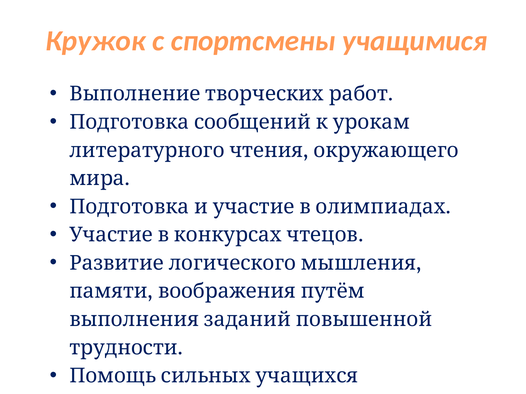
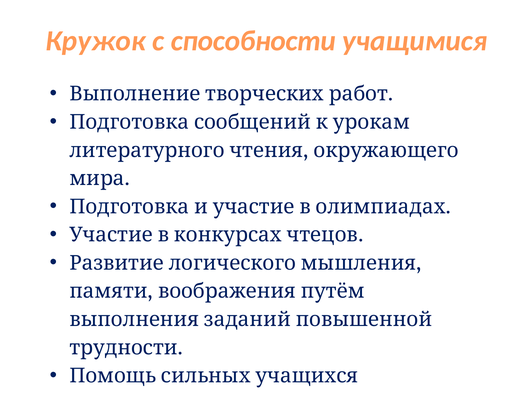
спортсмены: спортсмены -> способности
